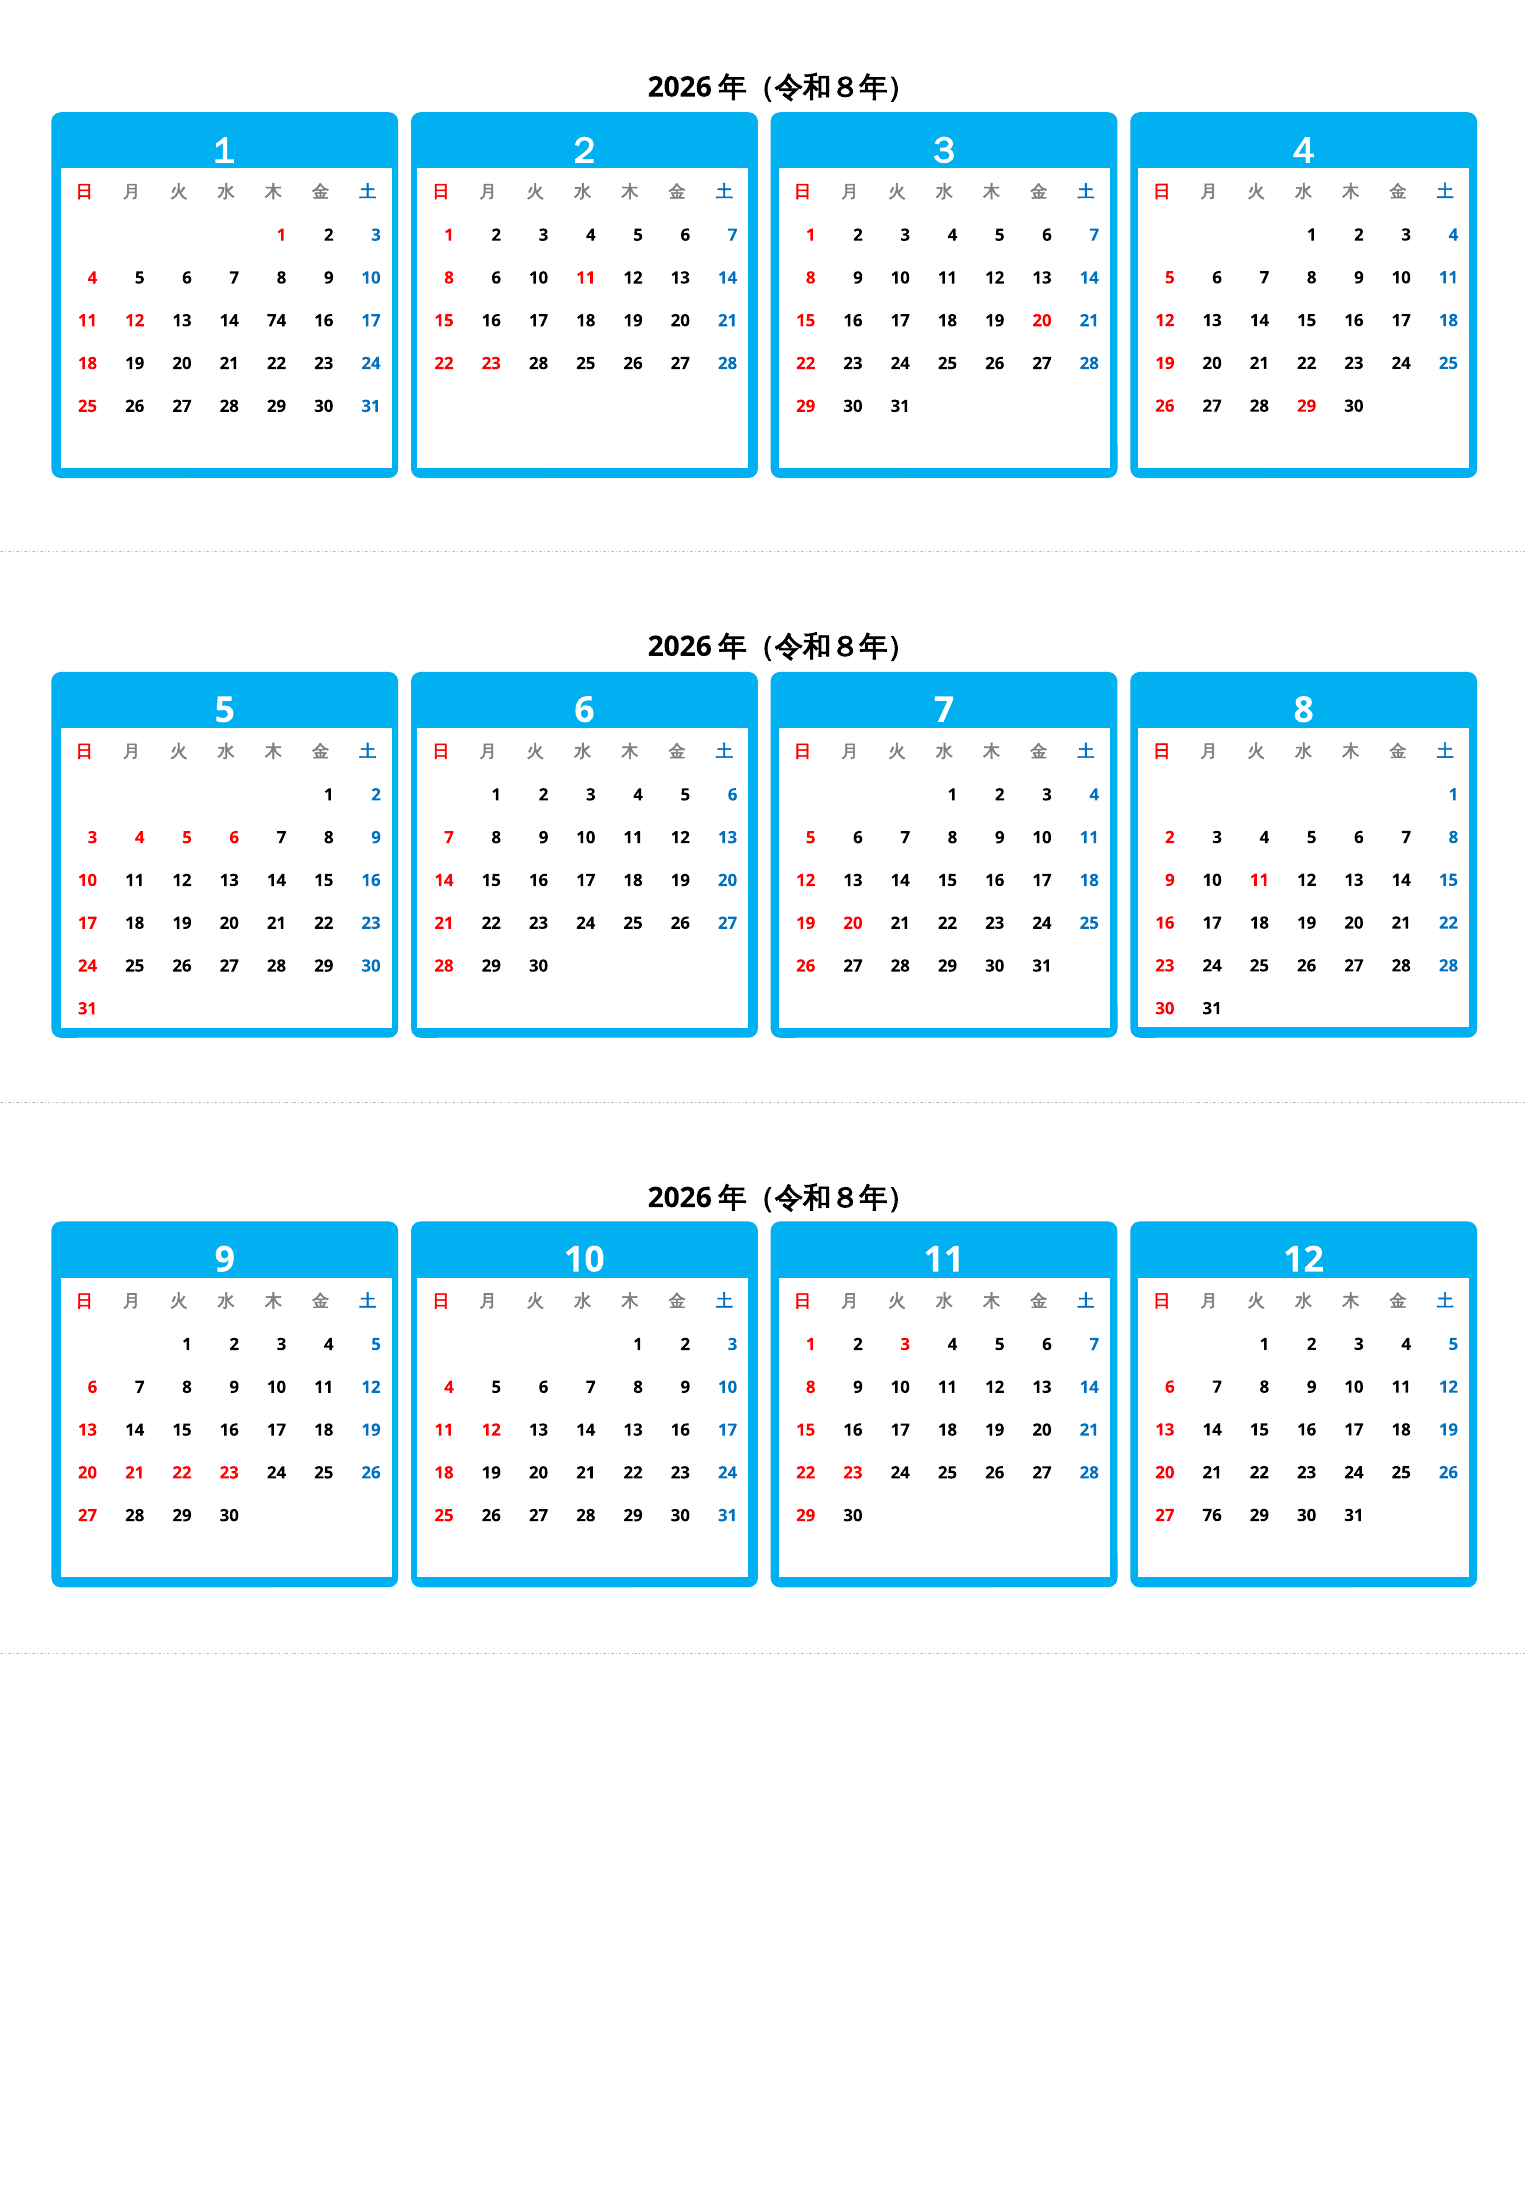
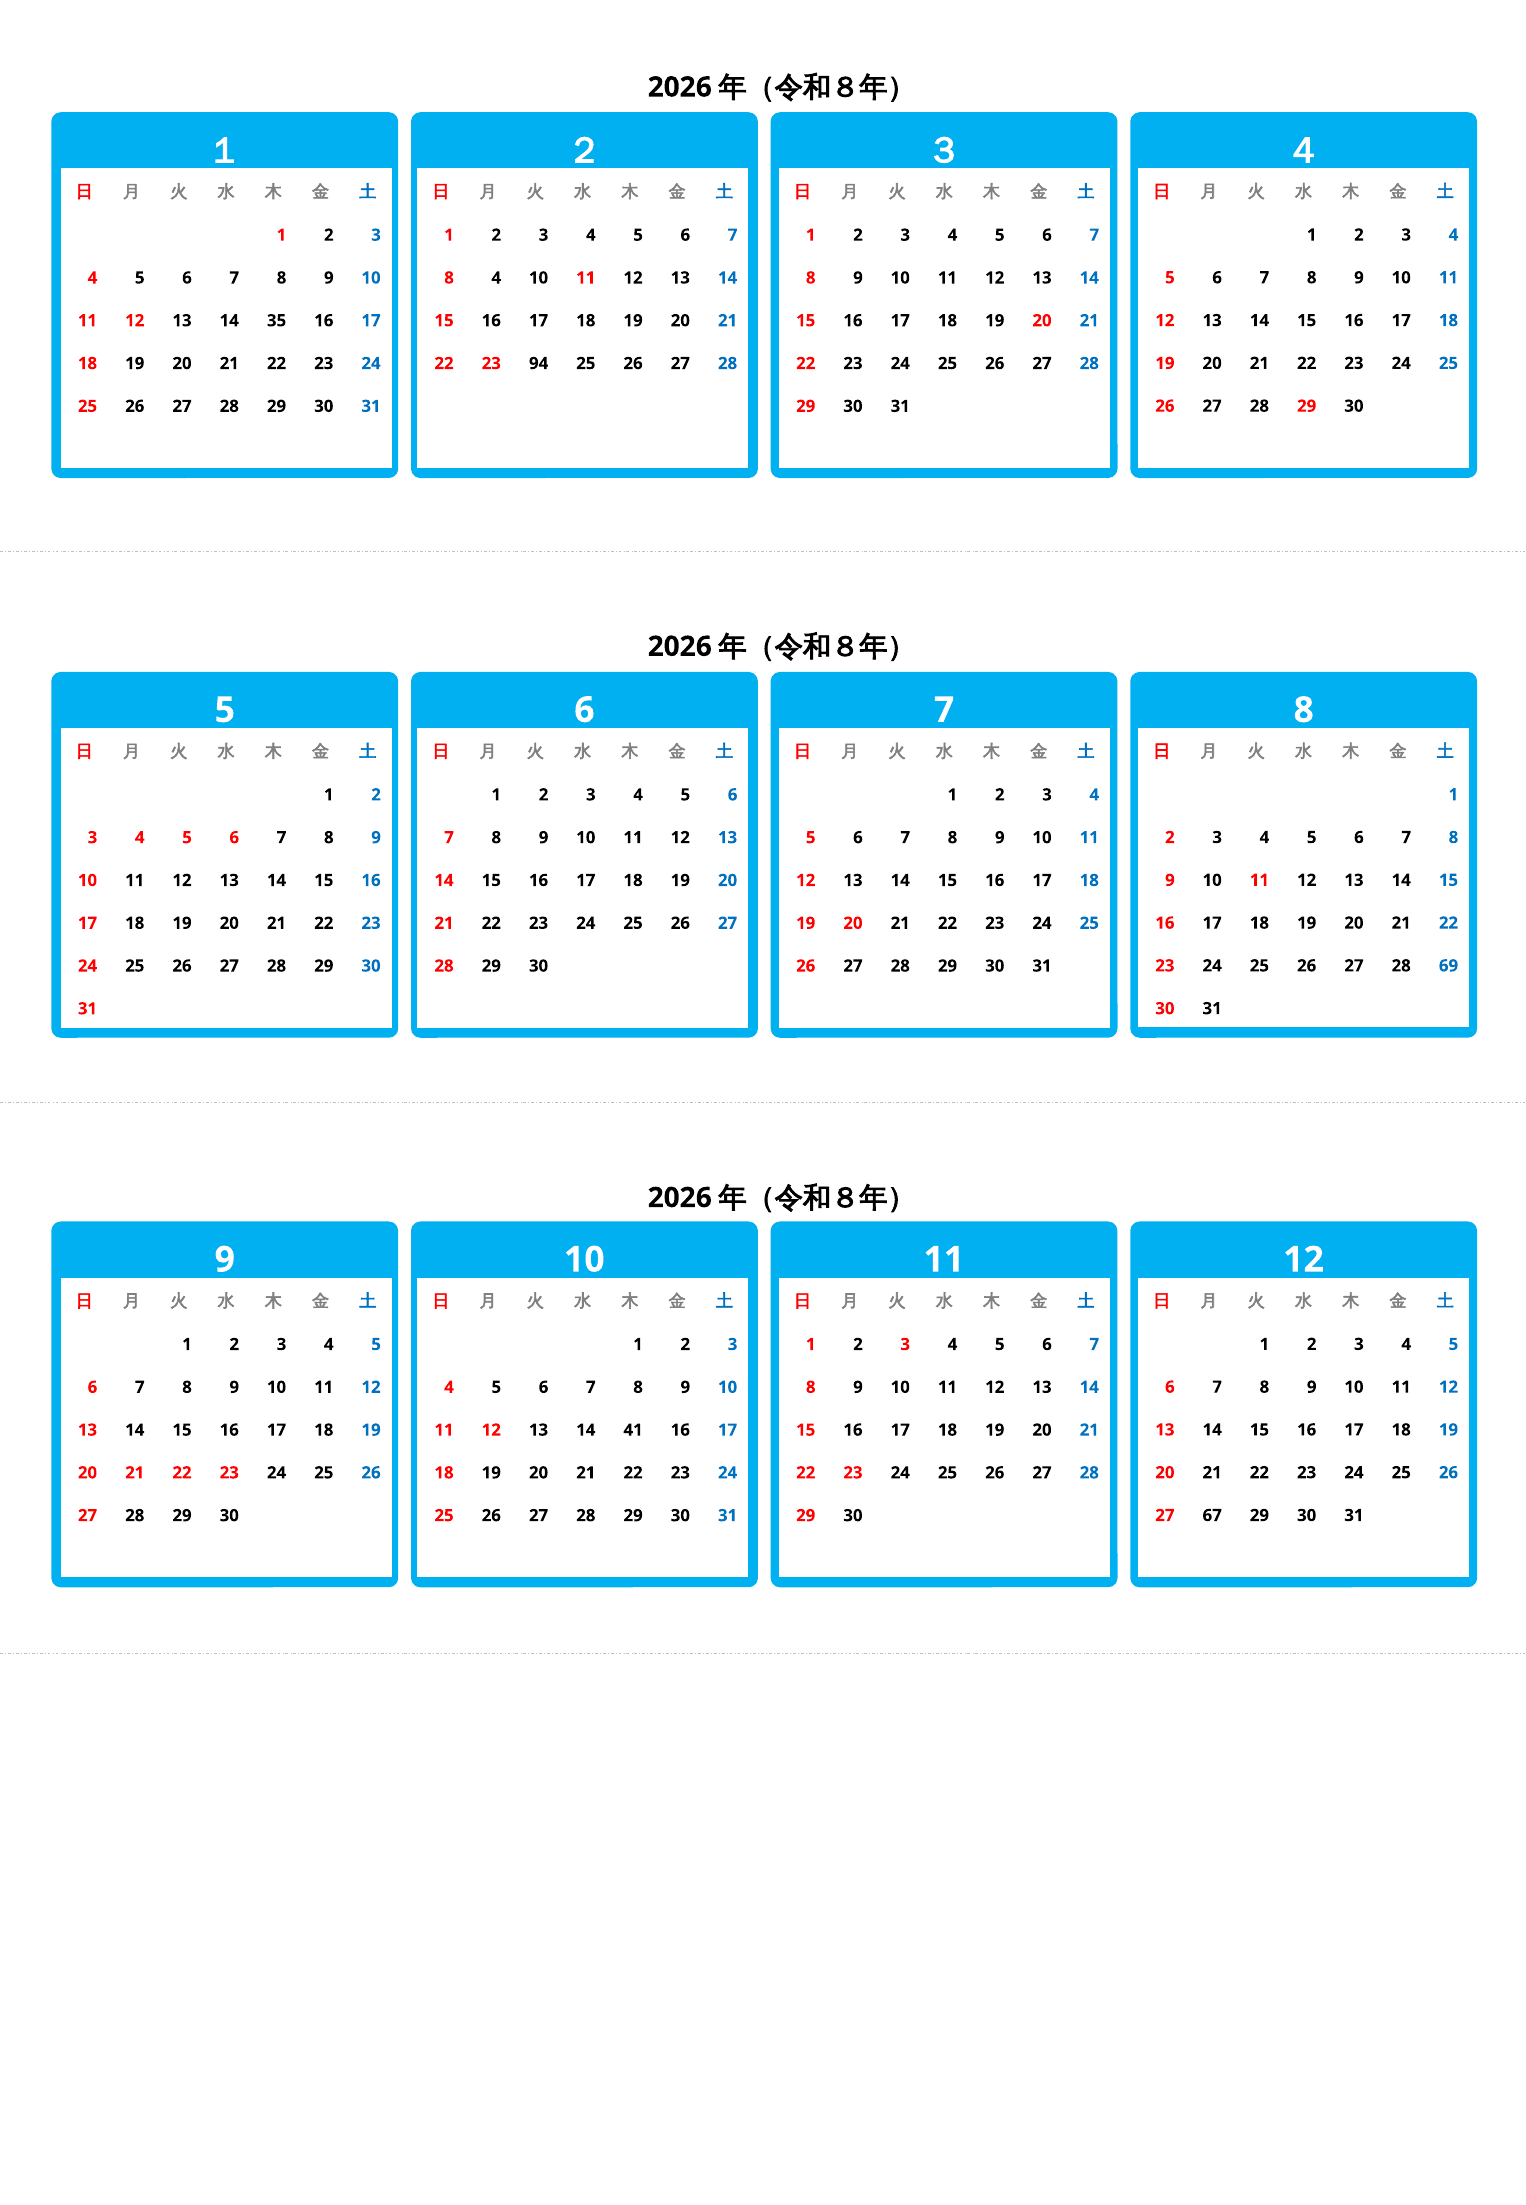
8 6: 6 -> 4
74: 74 -> 35
23 28: 28 -> 94
28 28: 28 -> 69
14 13: 13 -> 41
76: 76 -> 67
